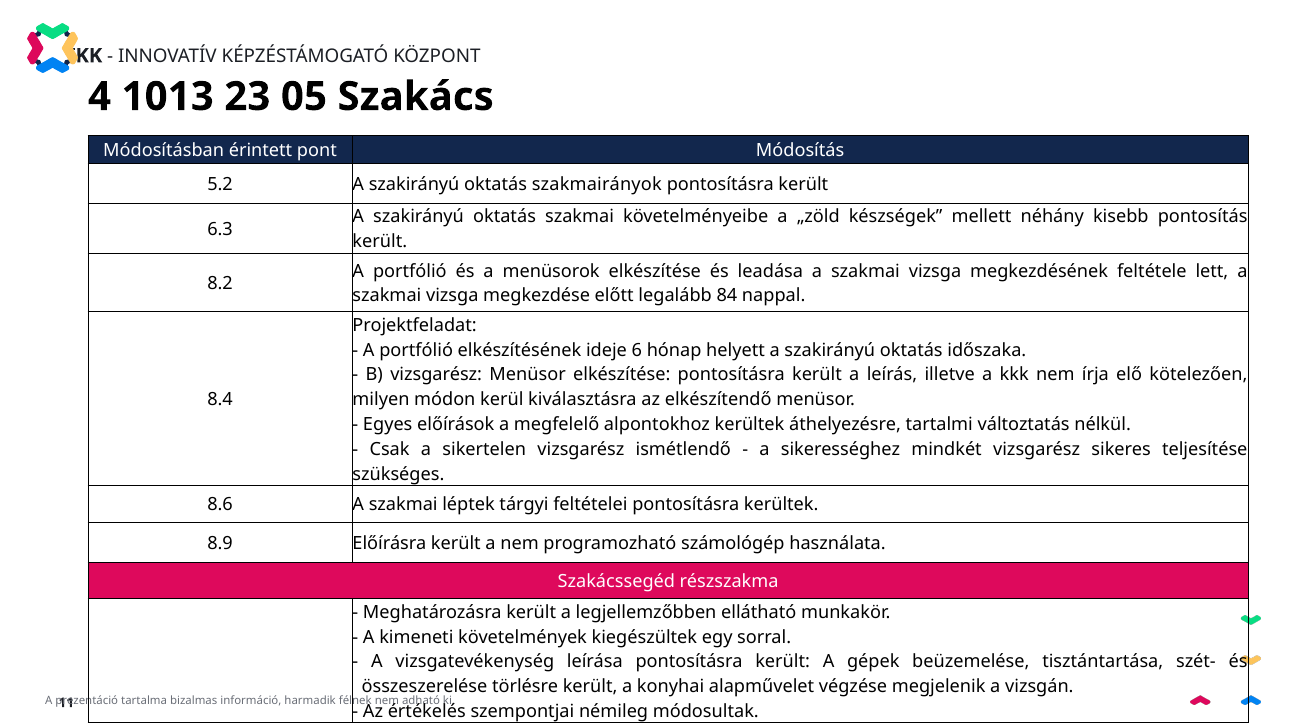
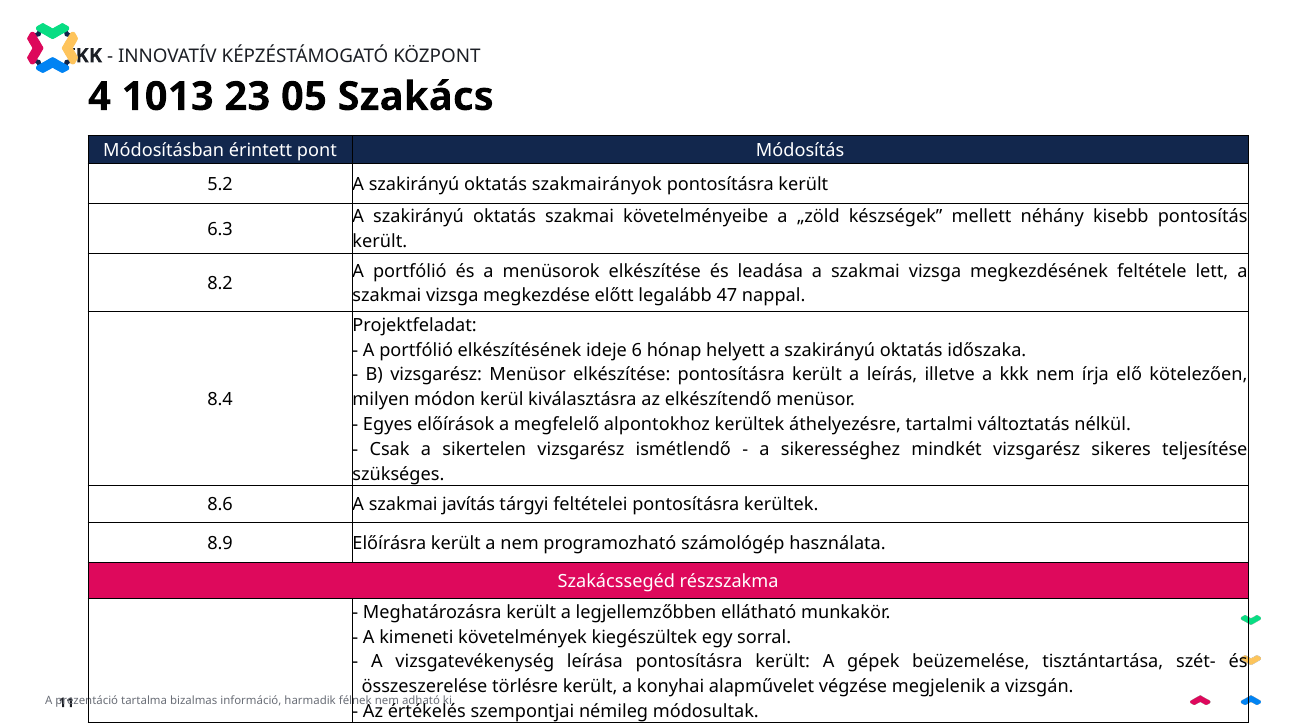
84: 84 -> 47
léptek: léptek -> javítás
